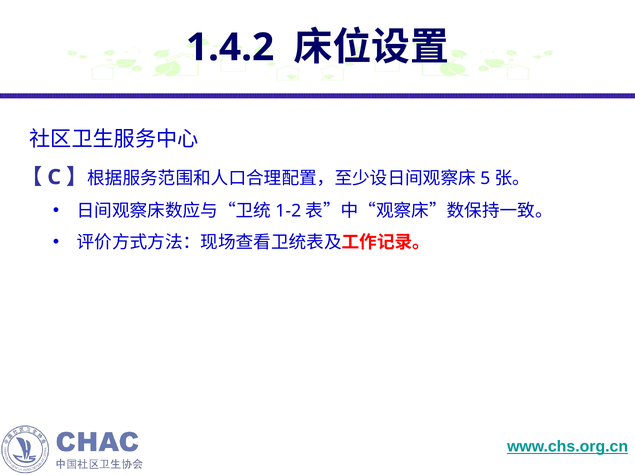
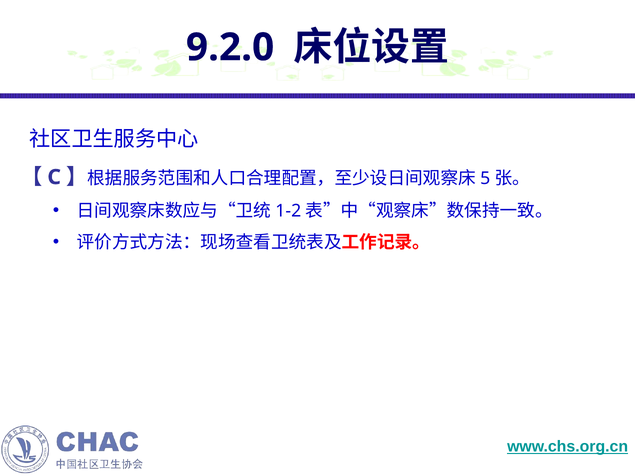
1.4.2: 1.4.2 -> 9.2.0
